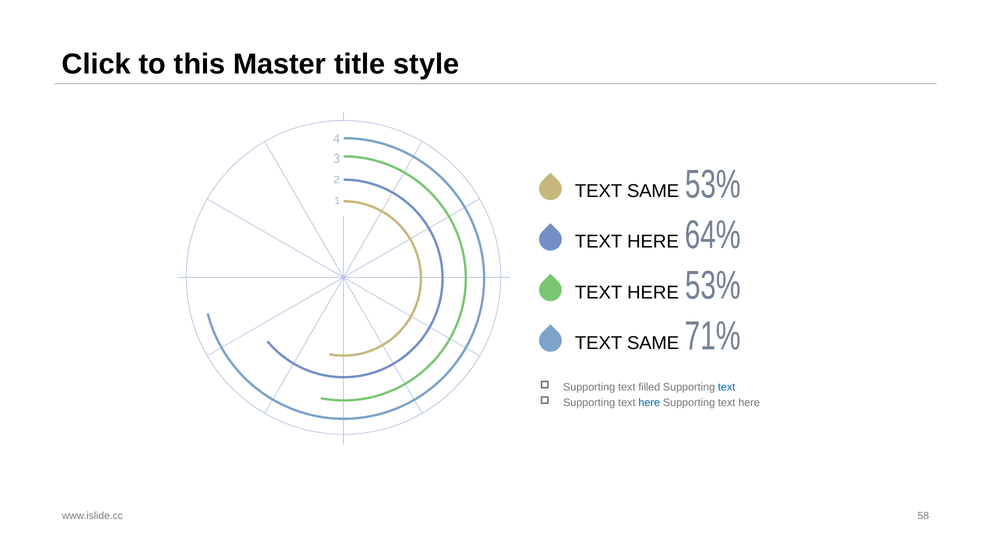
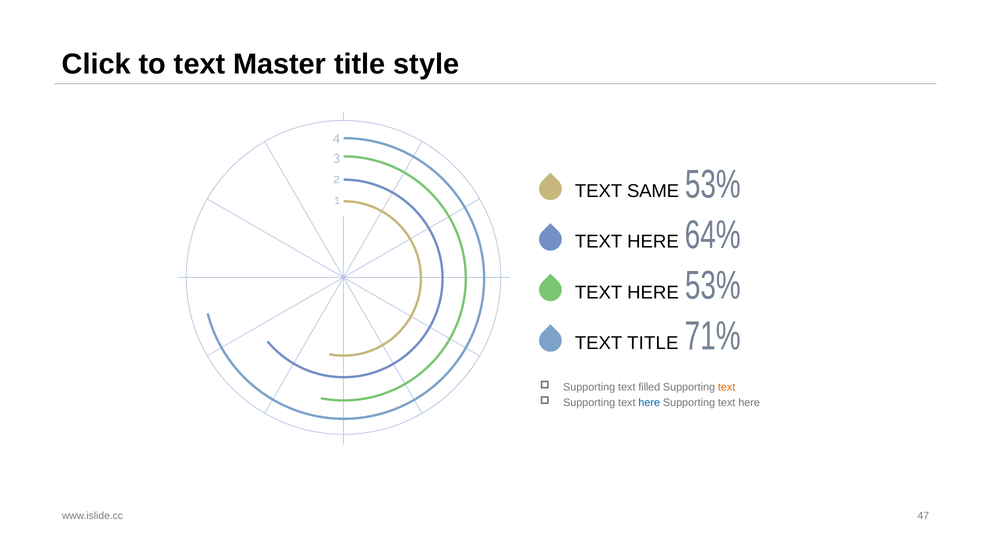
to this: this -> text
SAME at (653, 343): SAME -> TITLE
text at (727, 387) colour: blue -> orange
58: 58 -> 47
